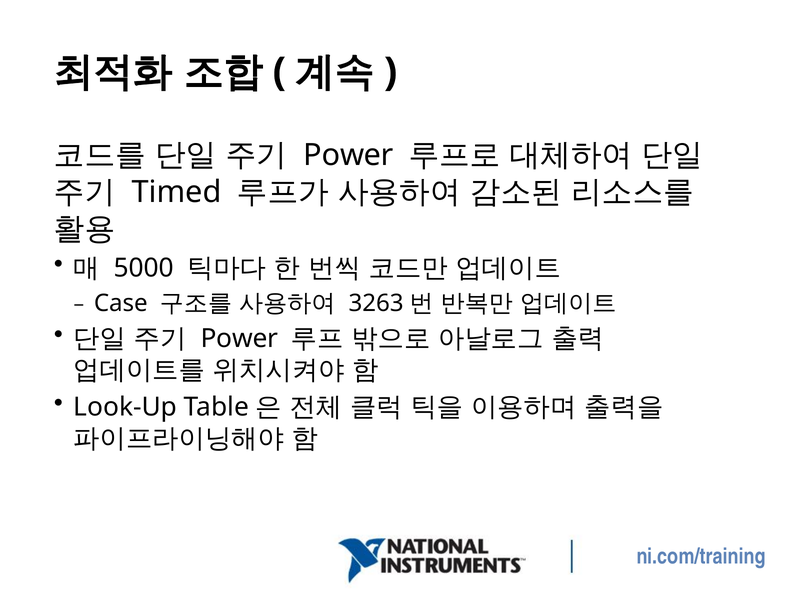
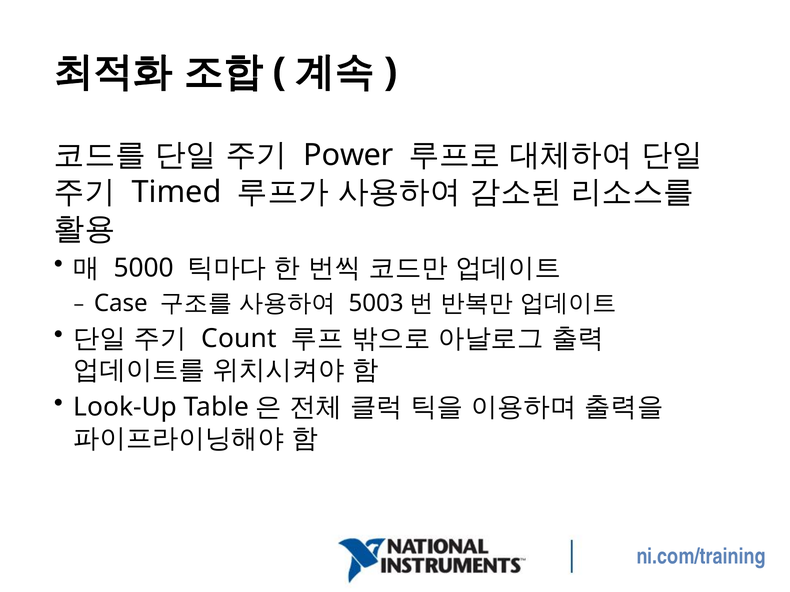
3263: 3263 -> 5003
Power at (239, 339): Power -> Count
